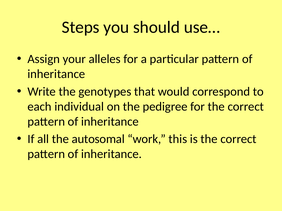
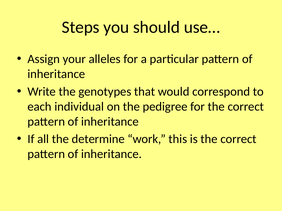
autosomal: autosomal -> determine
